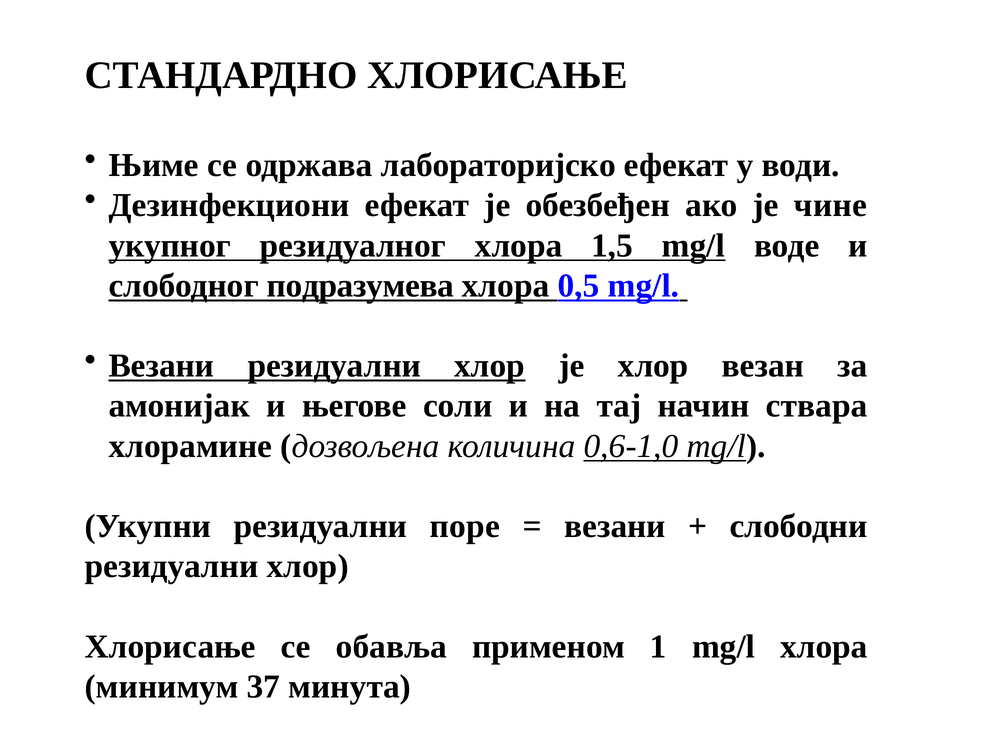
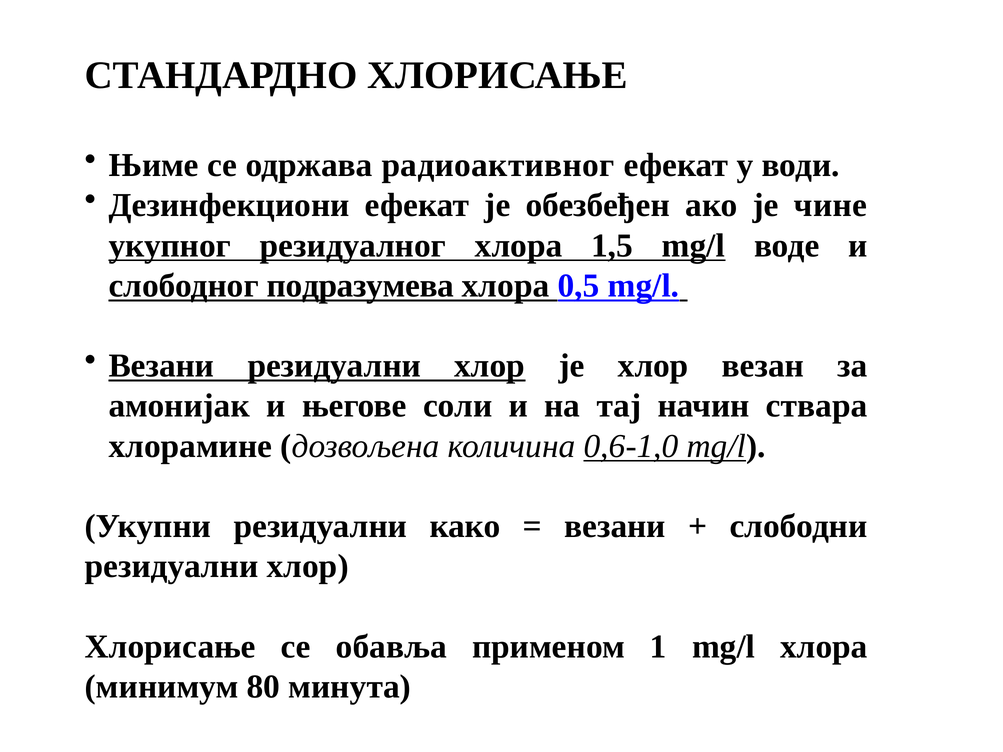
лабораторијско: лабораторијско -> радиоактивног
поре: поре -> како
37: 37 -> 80
